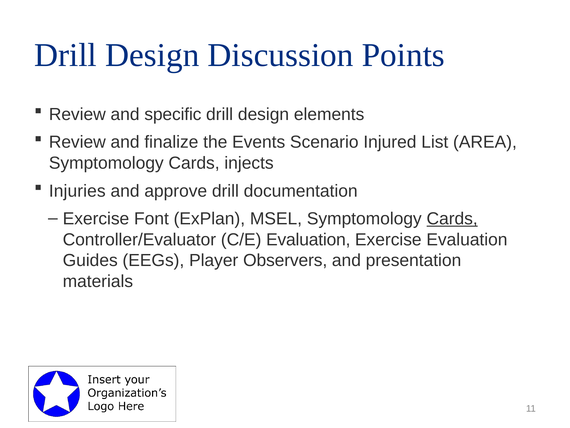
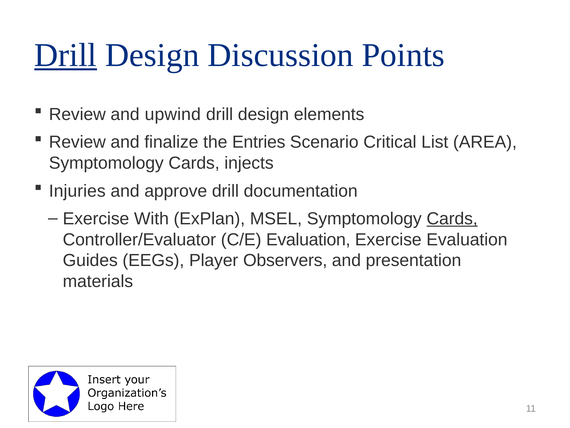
Drill at (66, 55) underline: none -> present
specific: specific -> upwind
Events: Events -> Entries
Injured: Injured -> Critical
Font: Font -> With
